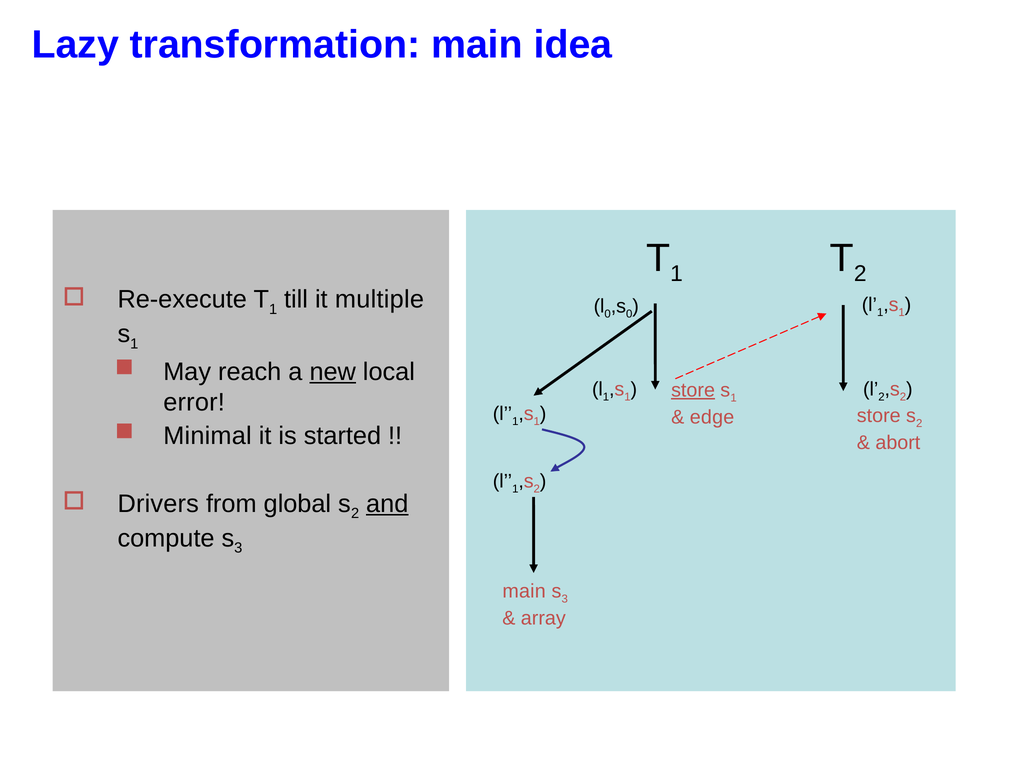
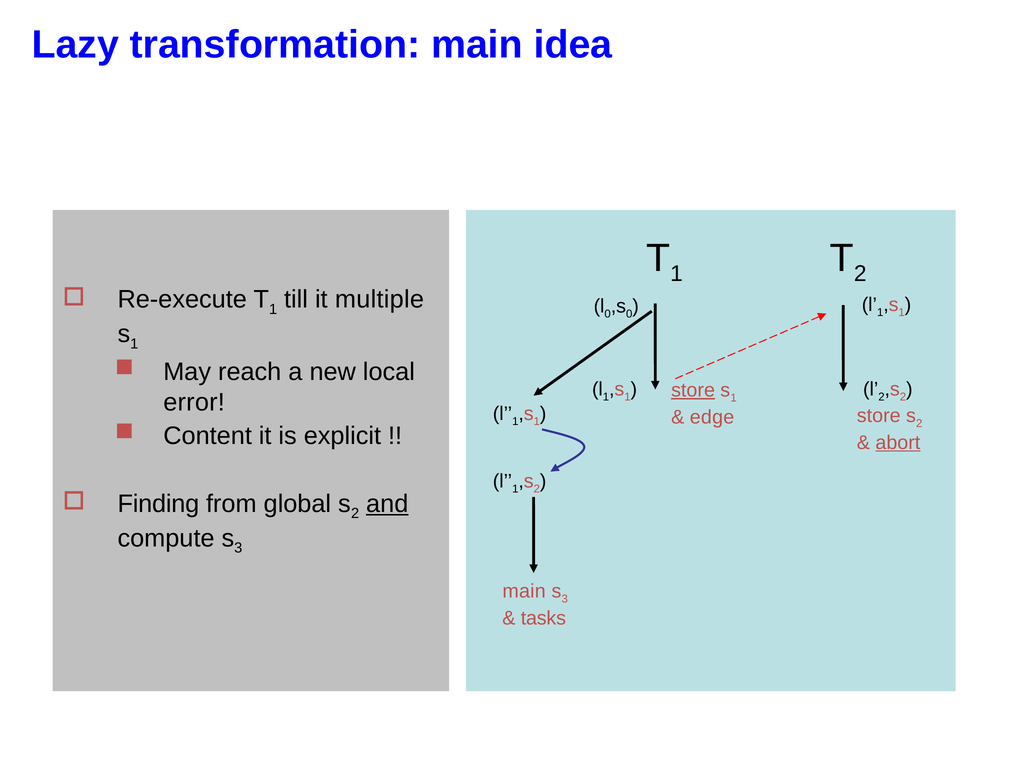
new underline: present -> none
Minimal: Minimal -> Content
started: started -> explicit
abort underline: none -> present
Drivers: Drivers -> Finding
array: array -> tasks
